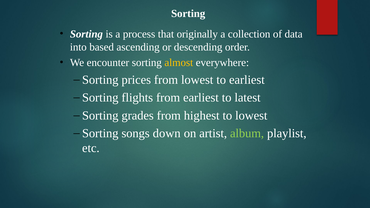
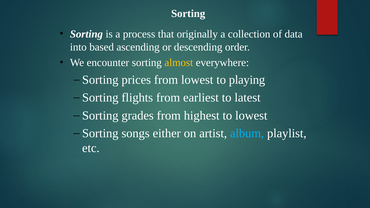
to earliest: earliest -> playing
down: down -> either
album colour: light green -> light blue
